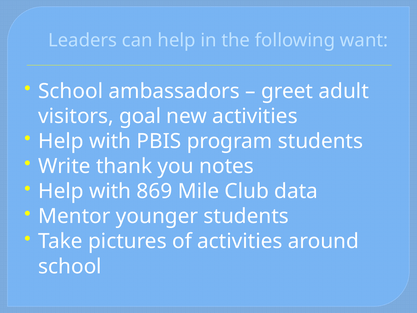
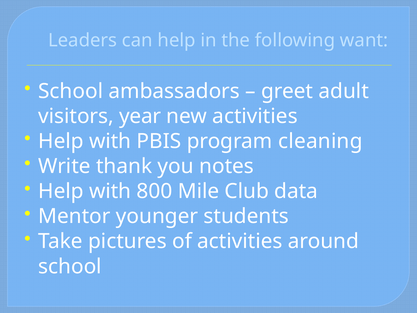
goal: goal -> year
program students: students -> cleaning
869: 869 -> 800
